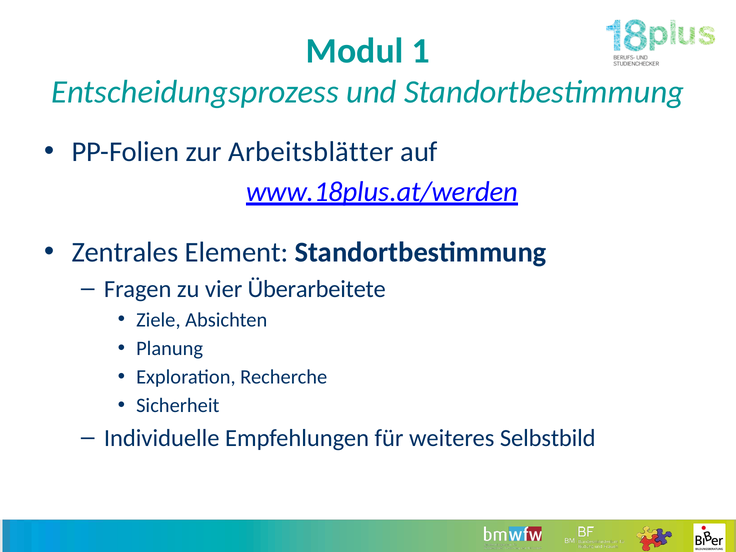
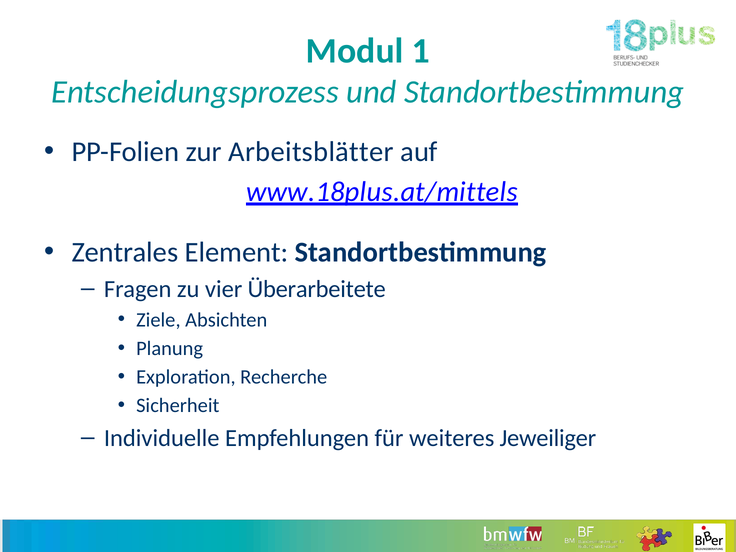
www.18plus.at/werden: www.18plus.at/werden -> www.18plus.at/mittels
Selbstbild: Selbstbild -> Jeweiliger
